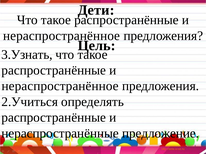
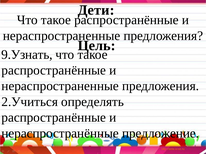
нераспространённое at (62, 36): нераспространённое -> нераспространенные
3.Узнать: 3.Узнать -> 9.Узнать
нераспространённое at (60, 86): нераспространённое -> нераспространенные
